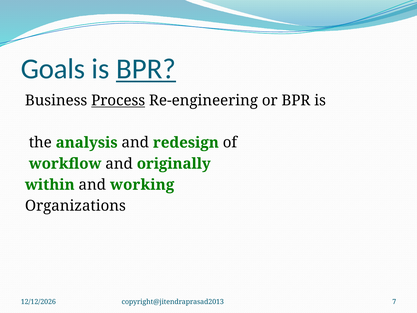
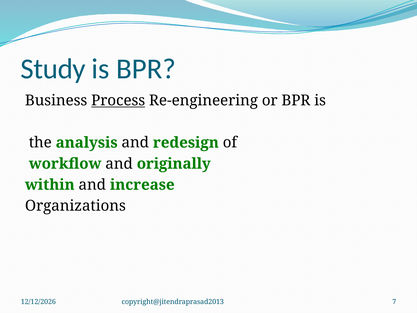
Goals: Goals -> Study
BPR at (146, 69) underline: present -> none
working: working -> increase
